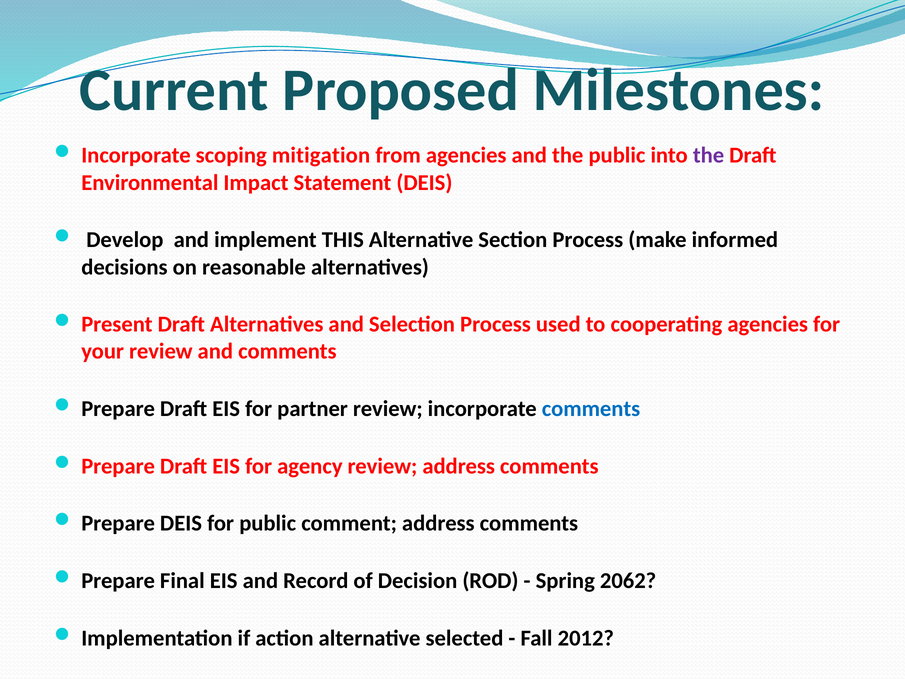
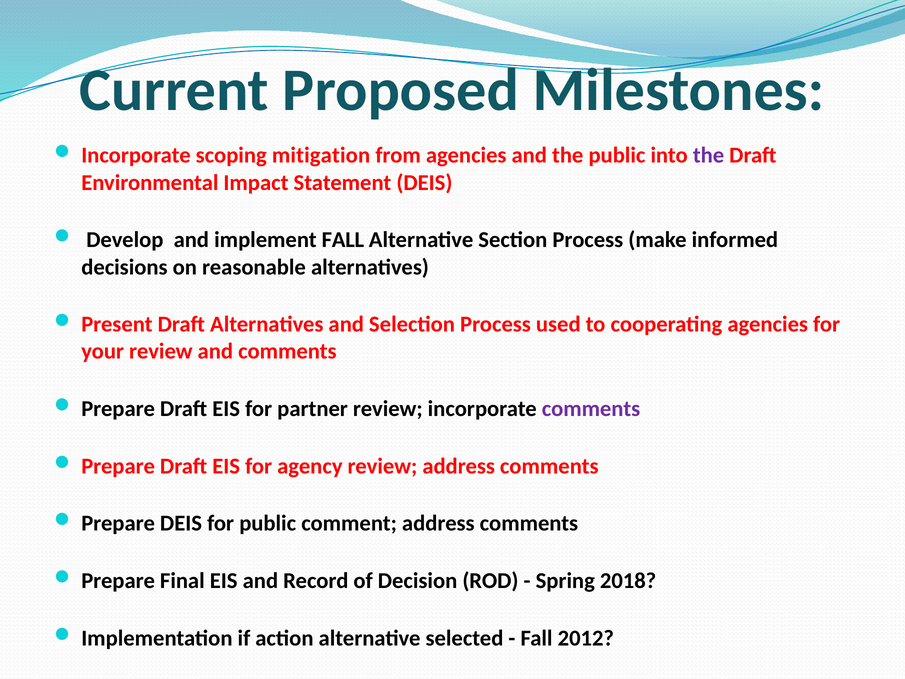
implement THIS: THIS -> FALL
comments at (591, 409) colour: blue -> purple
2062: 2062 -> 2018
